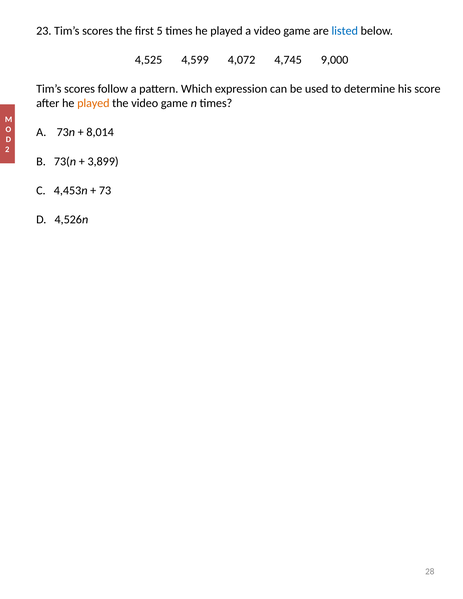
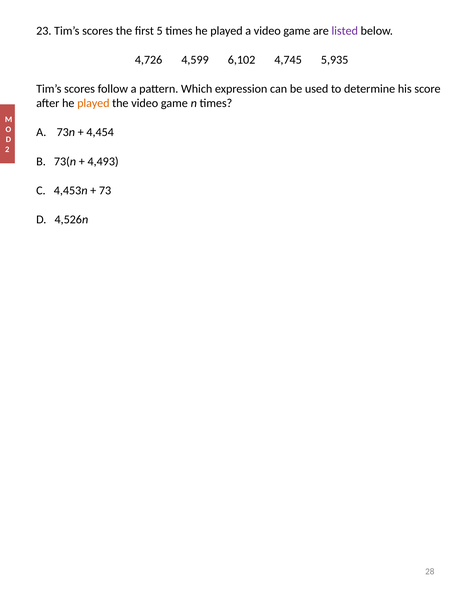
listed colour: blue -> purple
4,525: 4,525 -> 4,726
4,072: 4,072 -> 6,102
9,000: 9,000 -> 5,935
8,014: 8,014 -> 4,454
3,899: 3,899 -> 4,493
